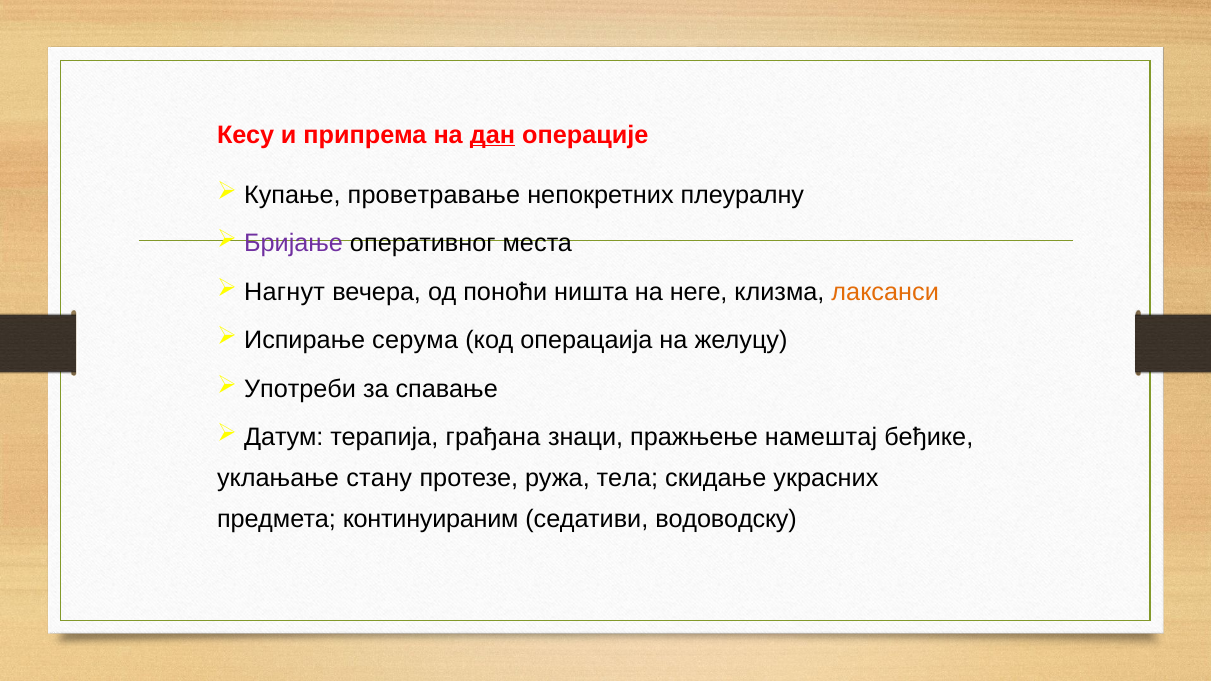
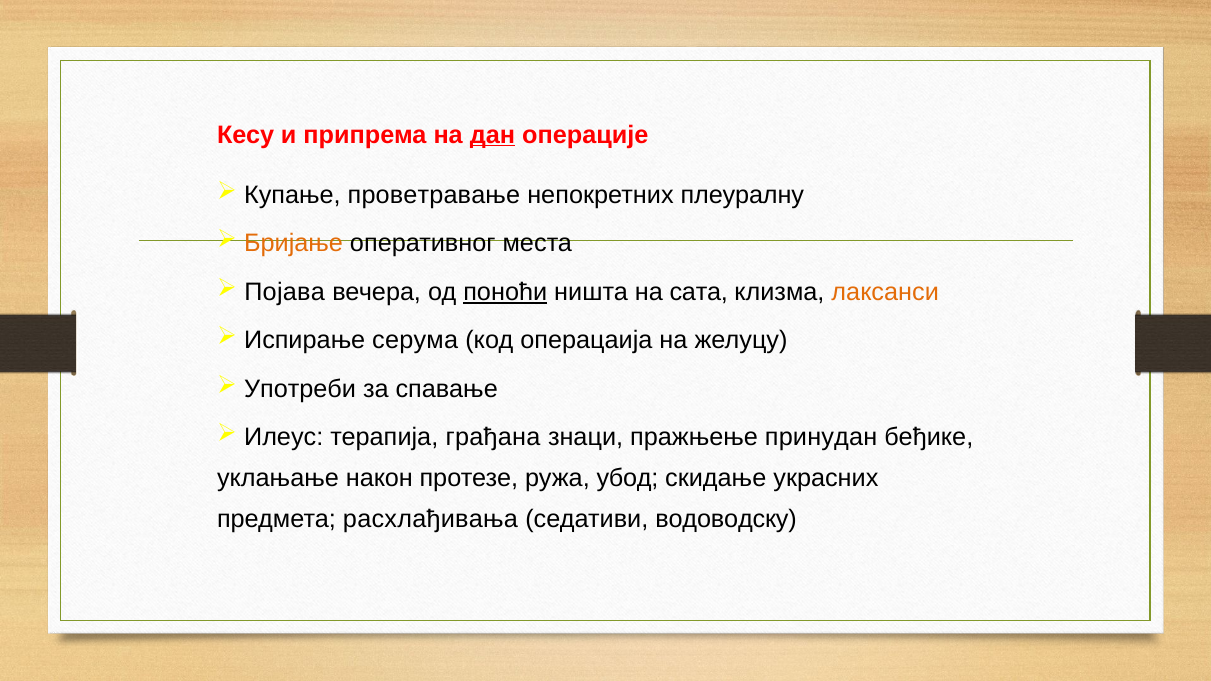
Бријање colour: purple -> orange
Нагнут: Нагнут -> Појава
поноћи underline: none -> present
неге: неге -> сата
Датум: Датум -> Илеус
намештај: намештај -> принудан
стану: стану -> након
тела: тела -> убод
континуираним: континуираним -> расхлађивања
